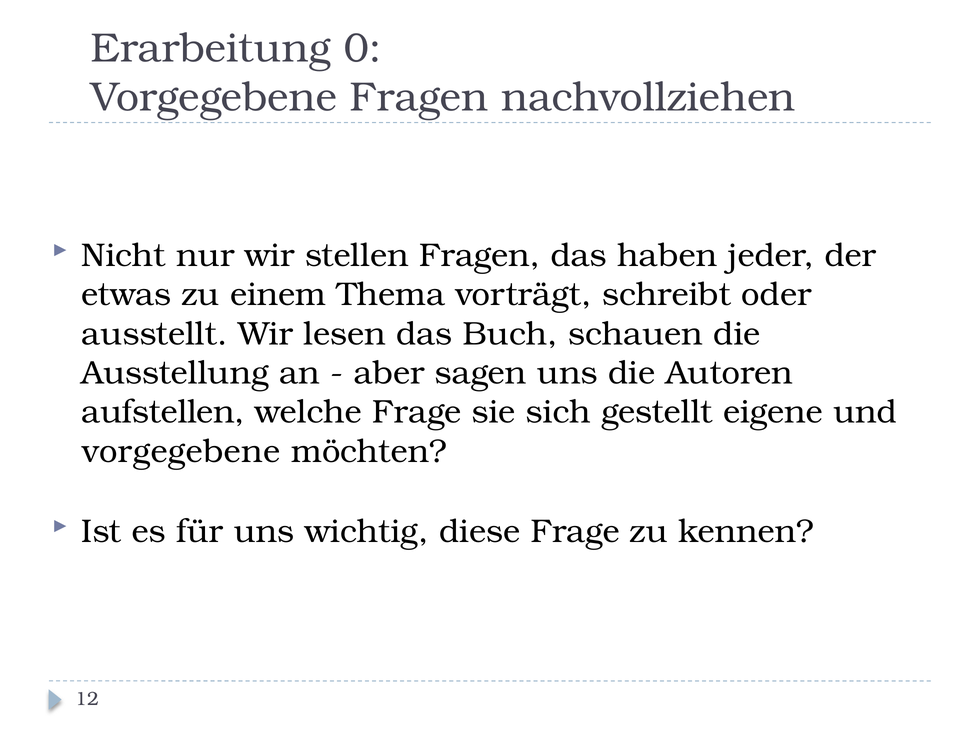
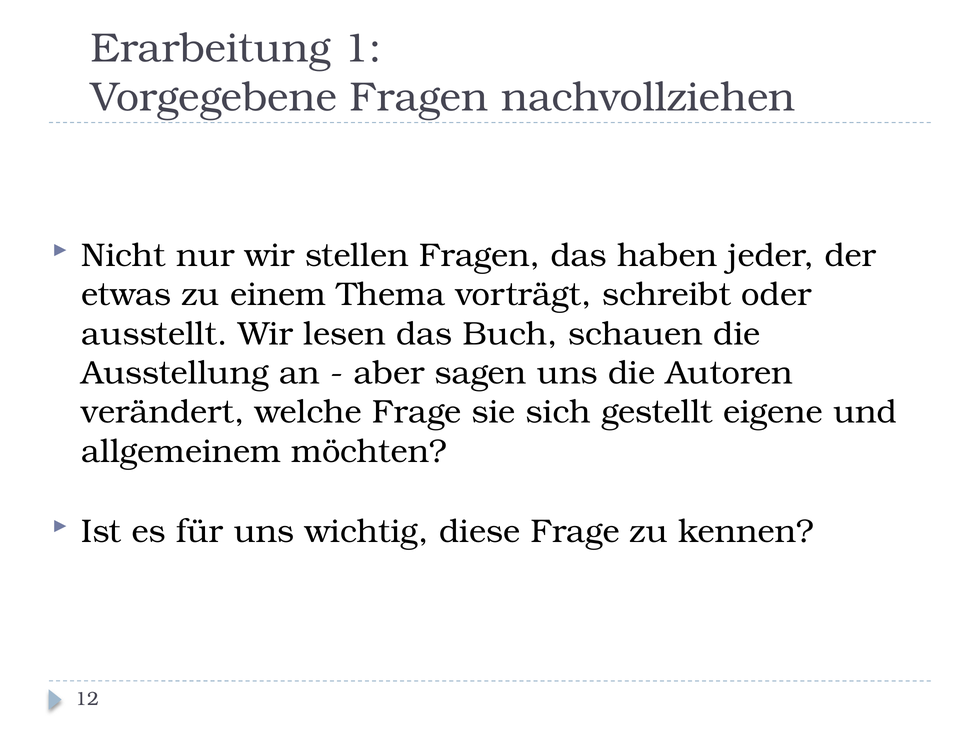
0: 0 -> 1
aufstellen: aufstellen -> verändert
vorgegebene at (181, 451): vorgegebene -> allgemeinem
